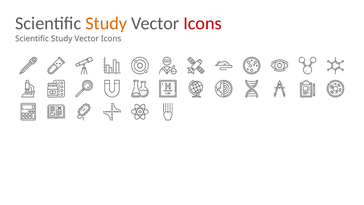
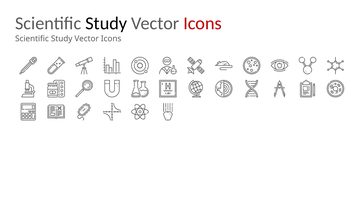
Study at (106, 23) colour: orange -> black
